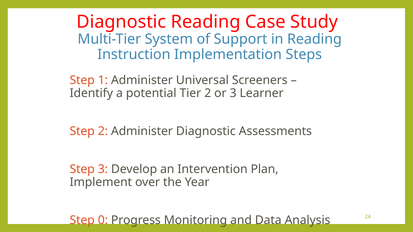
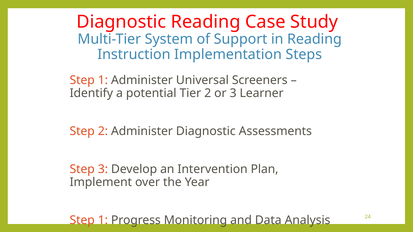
0 at (103, 221): 0 -> 1
